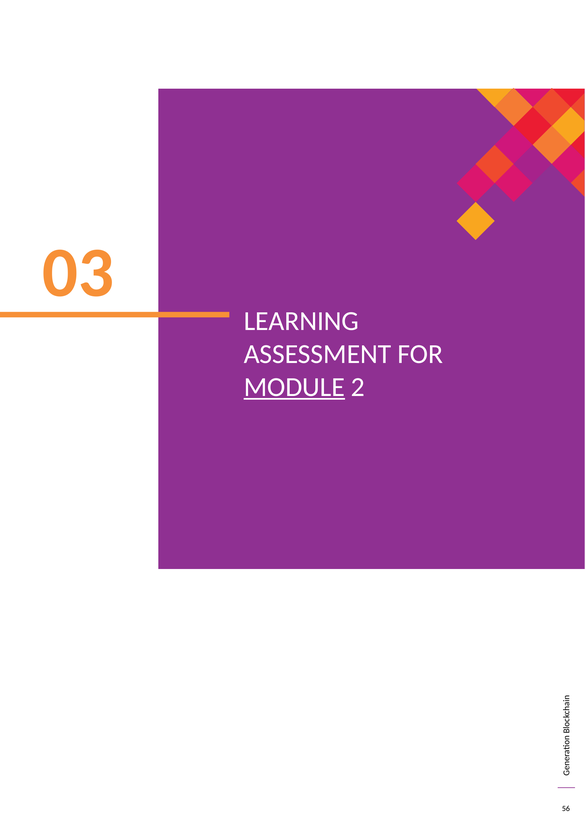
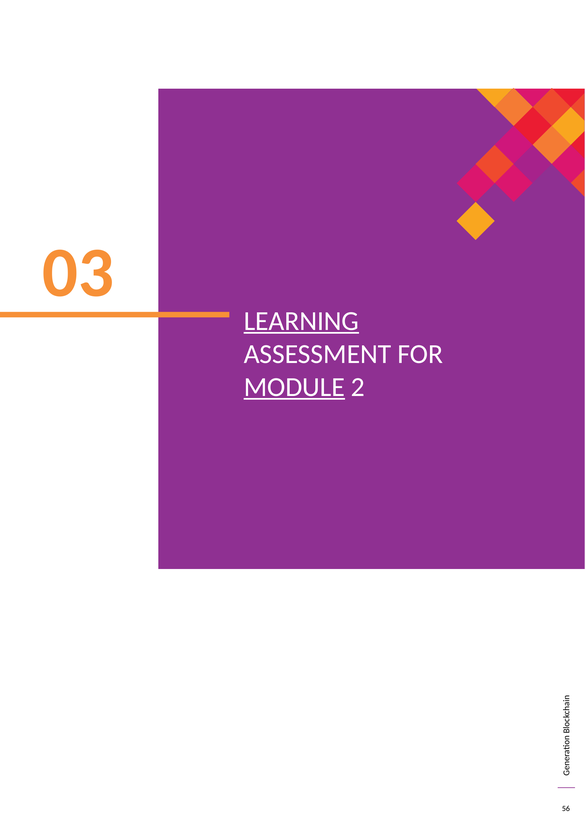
LEARNING underline: none -> present
